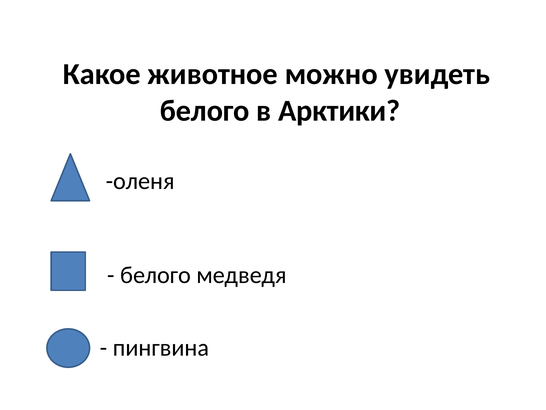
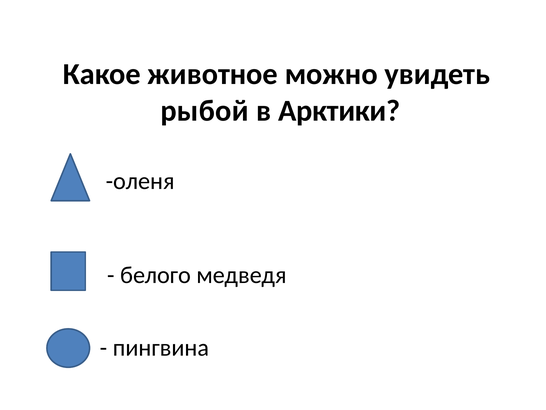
белого at (205, 111): белого -> рыбой
